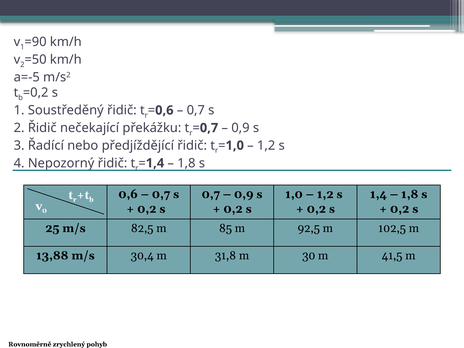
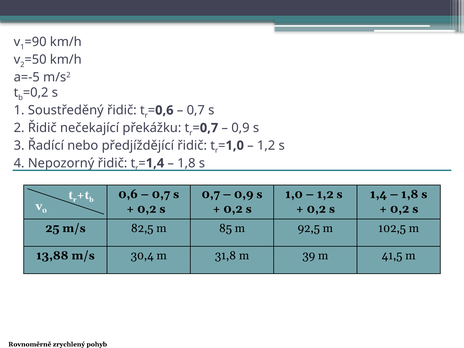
30: 30 -> 39
